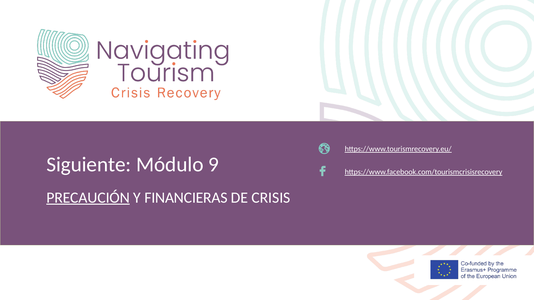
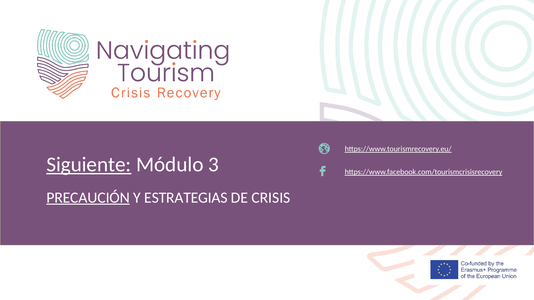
Siguiente underline: none -> present
9: 9 -> 3
FINANCIERAS: FINANCIERAS -> ESTRATEGIAS
